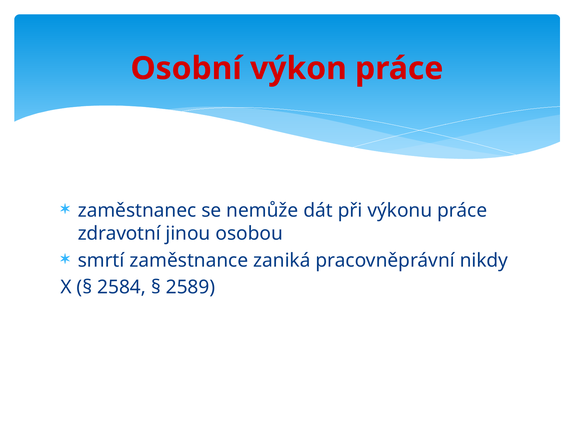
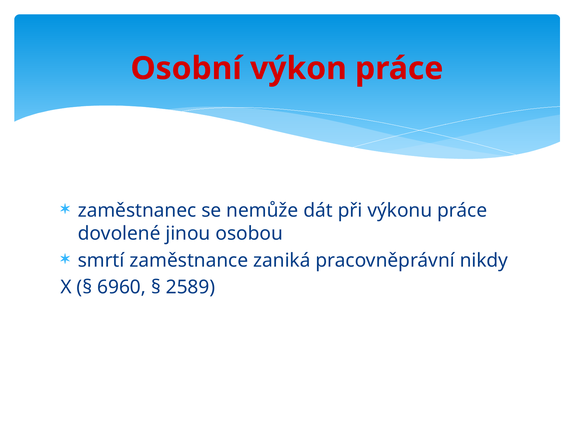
zdravotní: zdravotní -> dovolené
2584: 2584 -> 6960
